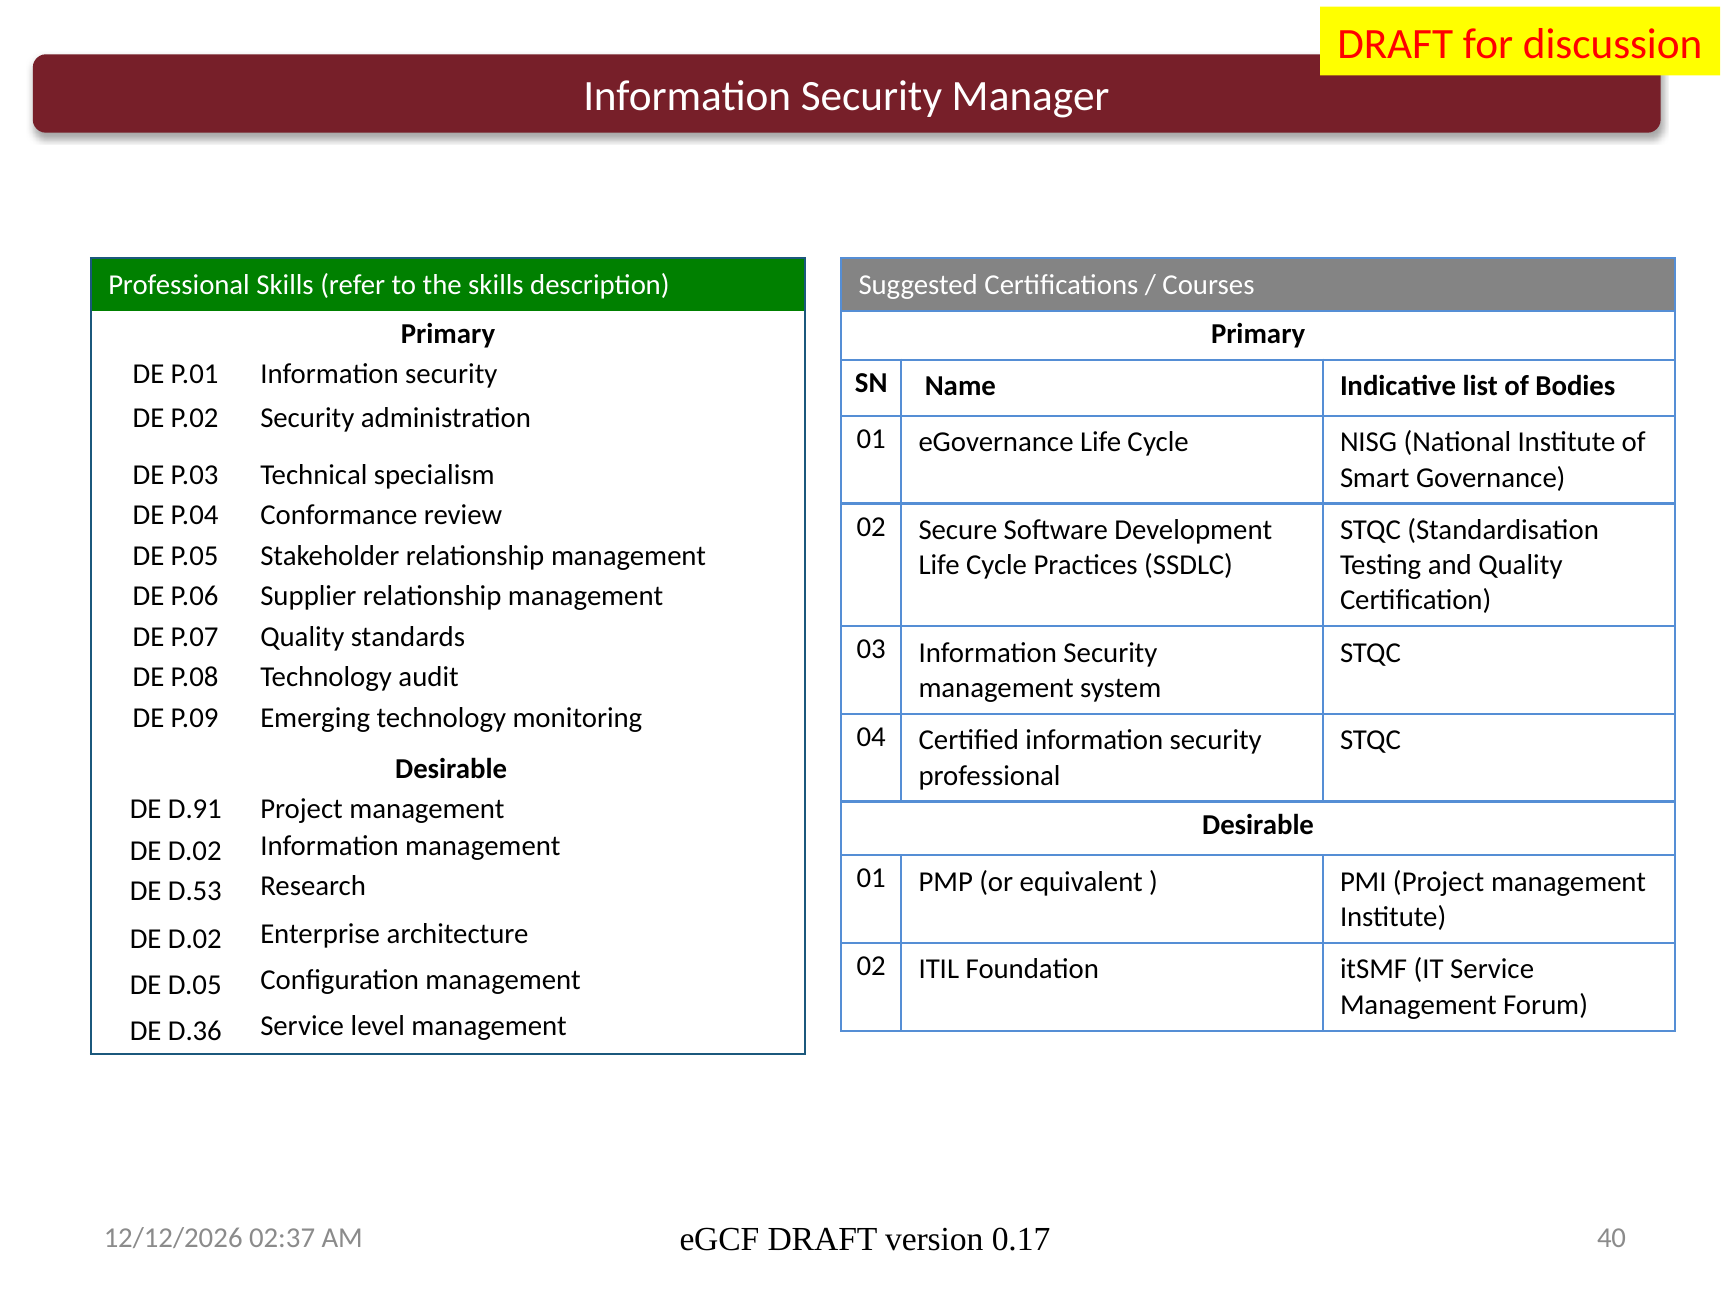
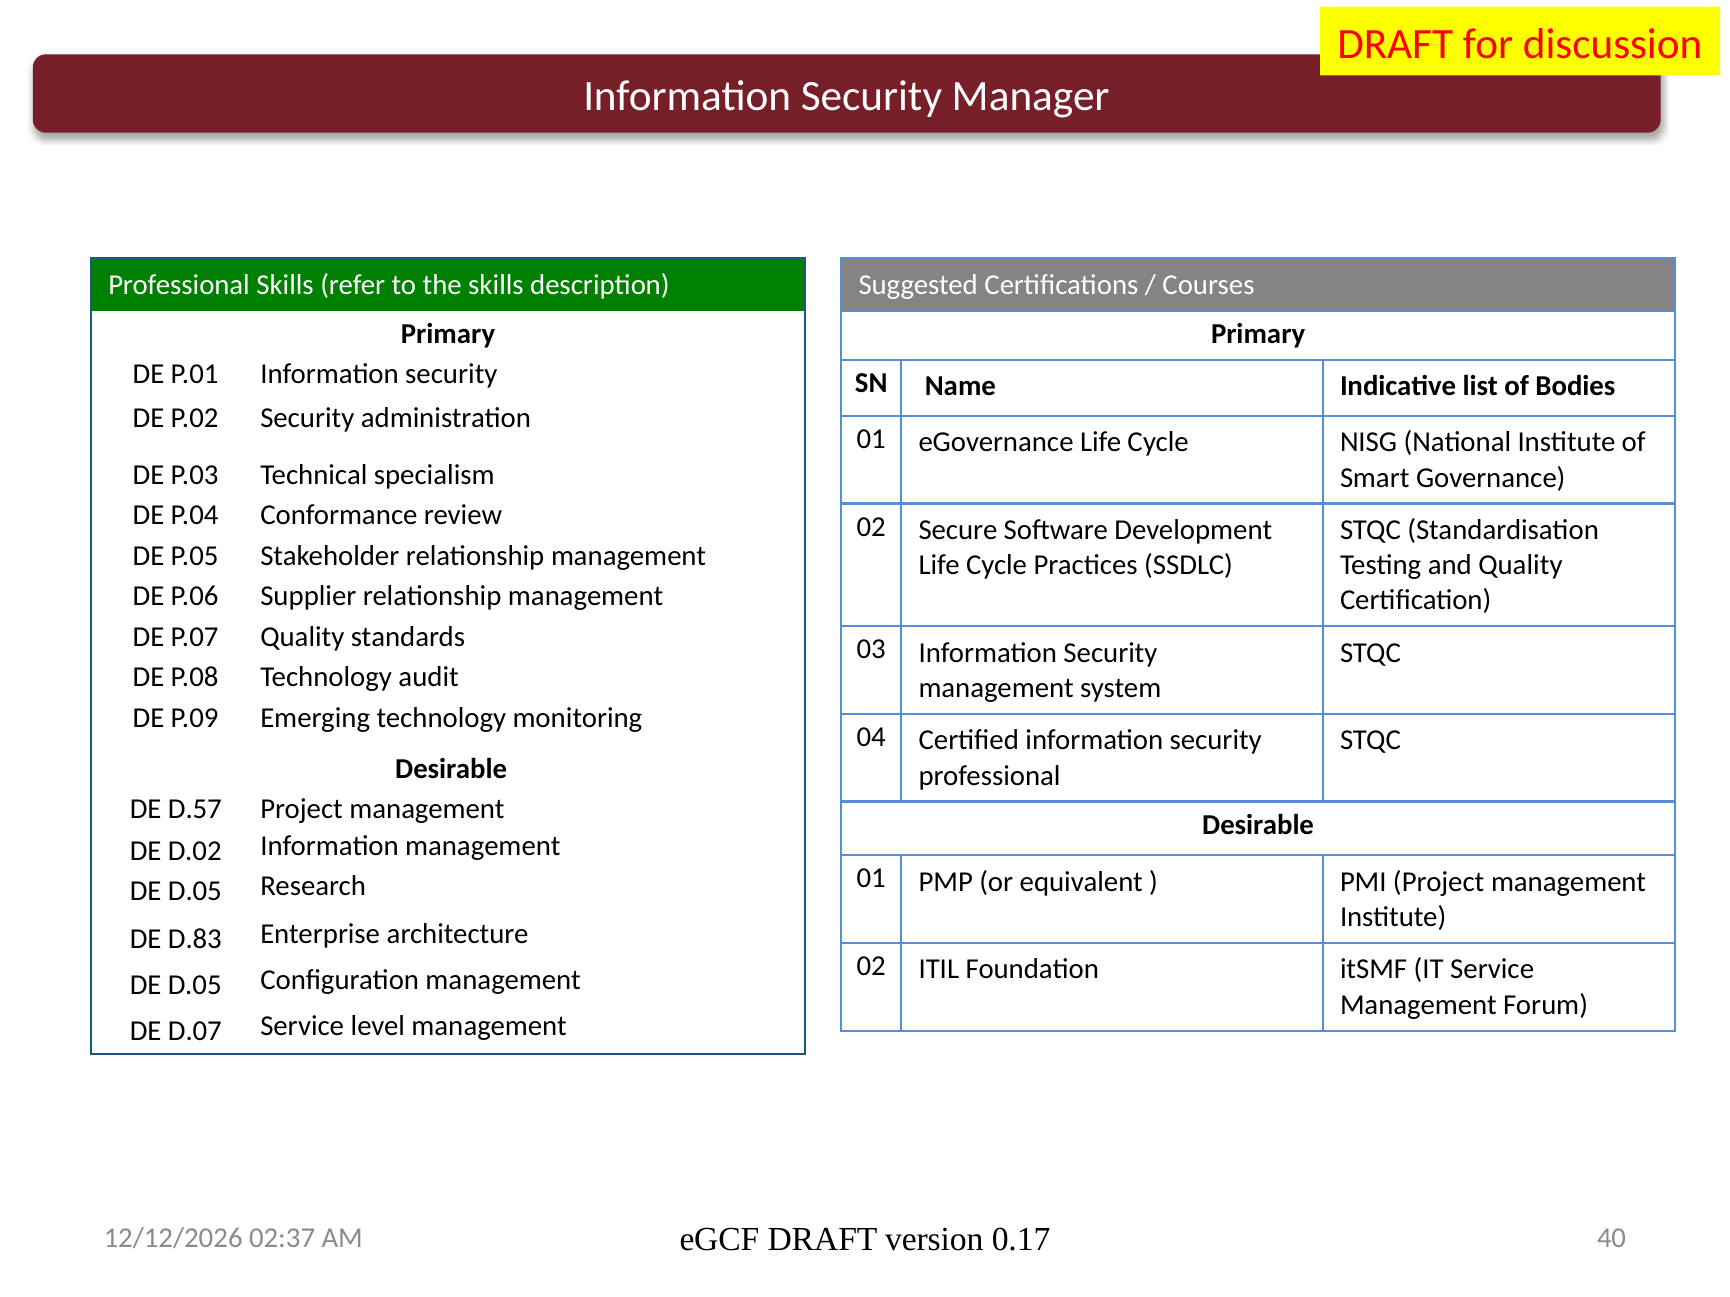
D.91: D.91 -> D.57
D.53 at (195, 892): D.53 -> D.05
D.02 at (195, 939): D.02 -> D.83
D.36: D.36 -> D.07
